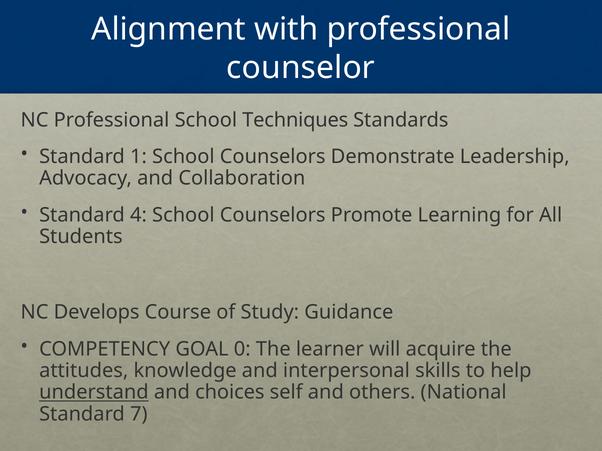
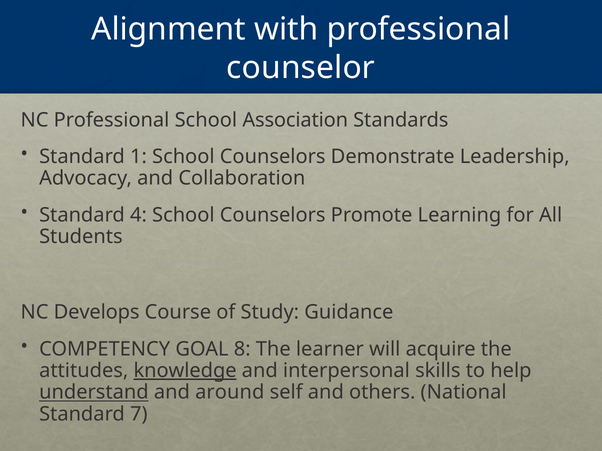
Techniques: Techniques -> Association
0: 0 -> 8
knowledge underline: none -> present
choices: choices -> around
